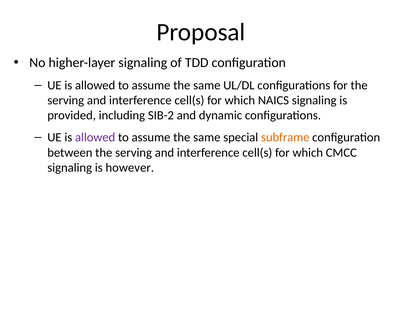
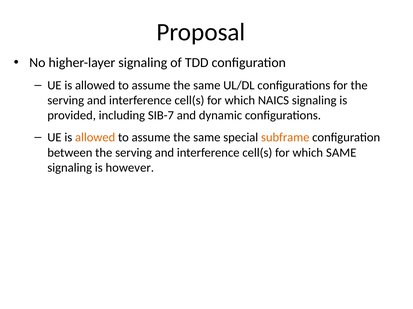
SIB-2: SIB-2 -> SIB-7
allowed at (95, 138) colour: purple -> orange
which CMCC: CMCC -> SAME
